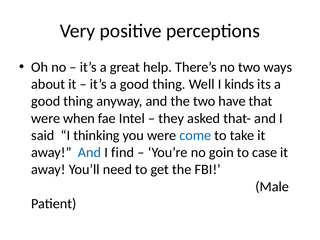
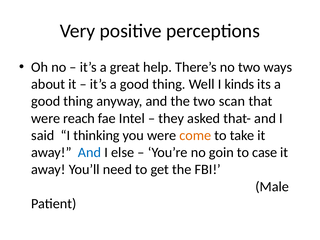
have: have -> scan
when: when -> reach
come colour: blue -> orange
find: find -> else
